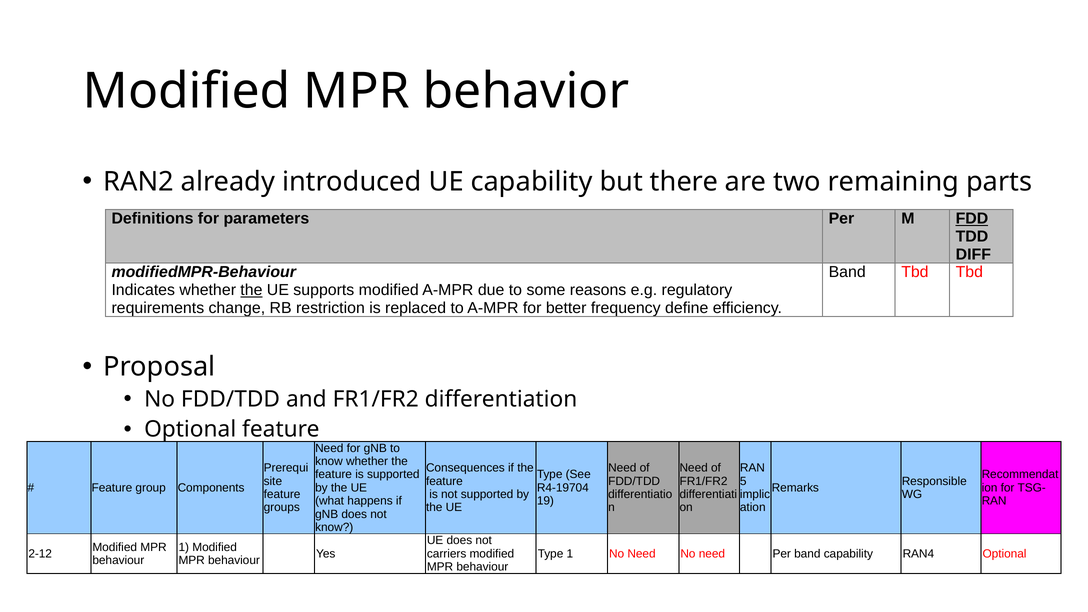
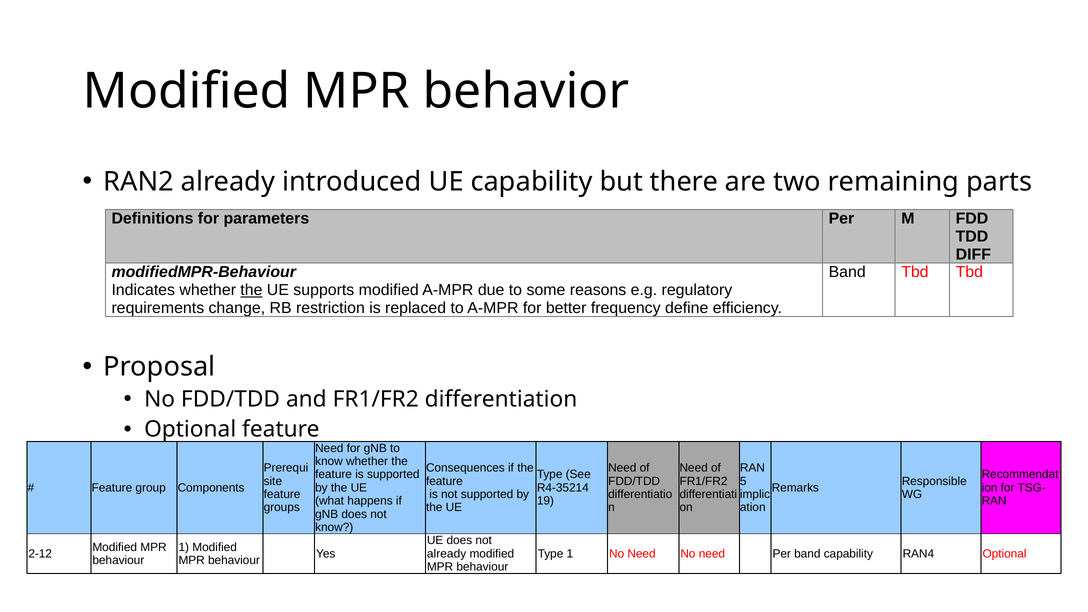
FDD underline: present -> none
R4-19704: R4-19704 -> R4-35214
carriers at (447, 554): carriers -> already
